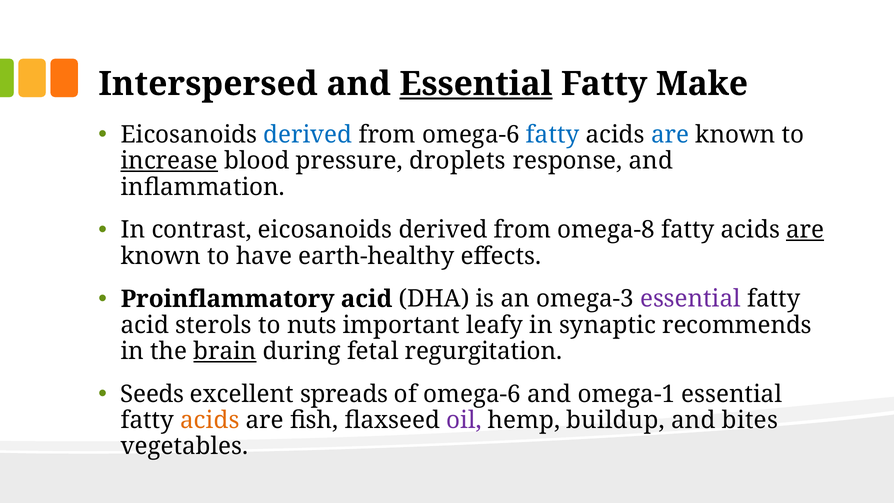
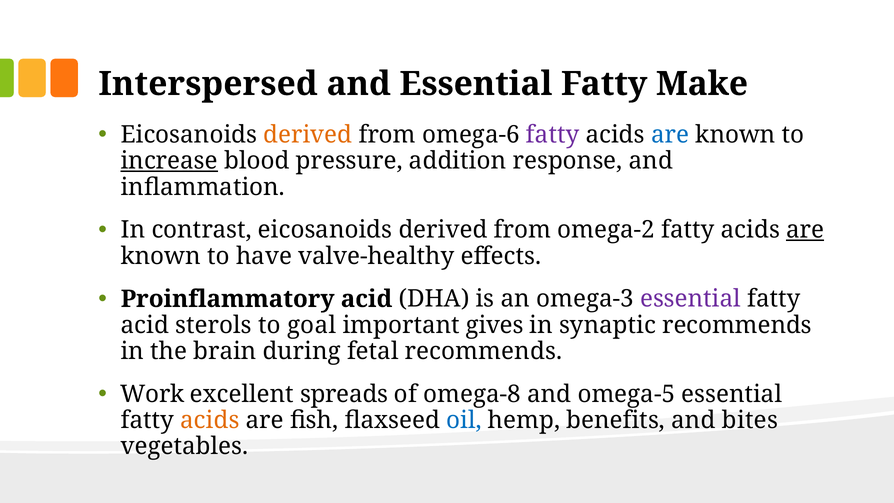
Essential at (476, 84) underline: present -> none
derived at (308, 135) colour: blue -> orange
fatty at (553, 135) colour: blue -> purple
droplets: droplets -> addition
omega-8: omega-8 -> omega-2
earth-healthy: earth-healthy -> valve-healthy
nuts: nuts -> goal
leafy: leafy -> gives
brain underline: present -> none
fetal regurgitation: regurgitation -> recommends
Seeds: Seeds -> Work
of omega-6: omega-6 -> omega-8
omega-1: omega-1 -> omega-5
oil colour: purple -> blue
buildup: buildup -> benefits
